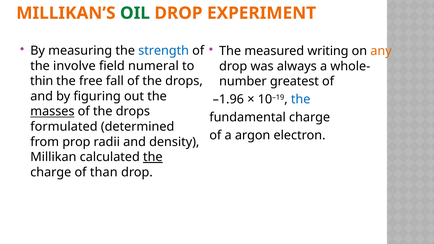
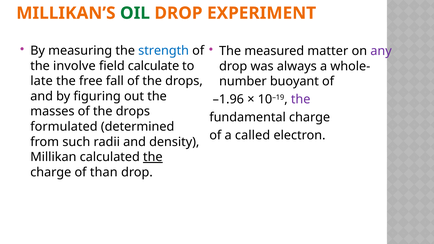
writing: writing -> matter
any colour: orange -> purple
numeral: numeral -> calculate
thin: thin -> late
greatest: greatest -> buoyant
the at (301, 99) colour: blue -> purple
masses underline: present -> none
argon: argon -> called
prop: prop -> such
